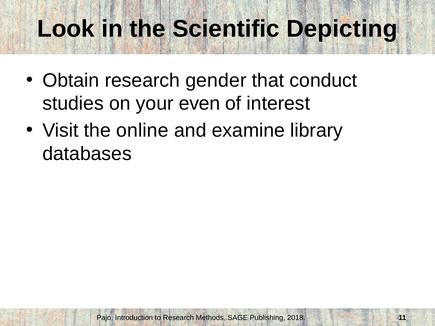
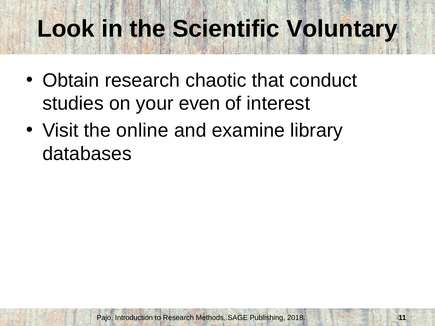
Depicting: Depicting -> Voluntary
gender: gender -> chaotic
